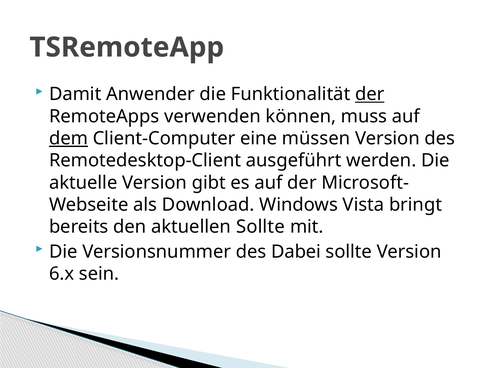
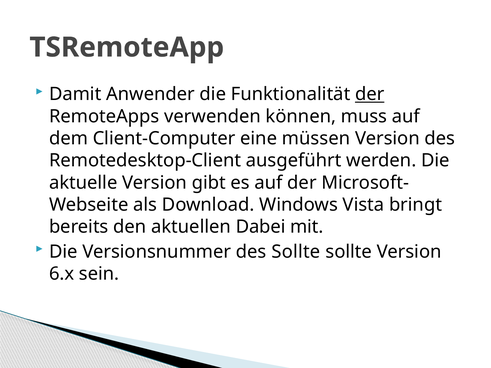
dem underline: present -> none
aktuellen Sollte: Sollte -> Dabei
des Dabei: Dabei -> Sollte
